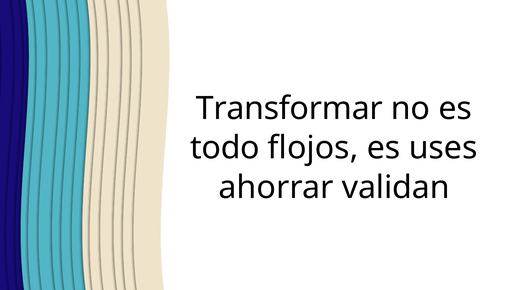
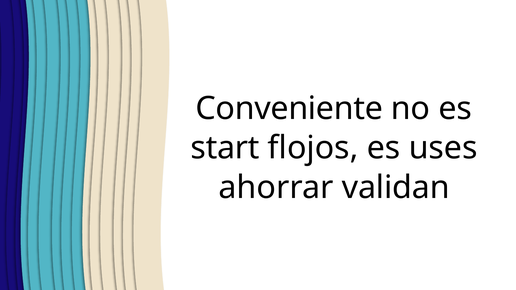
Transformar: Transformar -> Conveniente
todo: todo -> start
